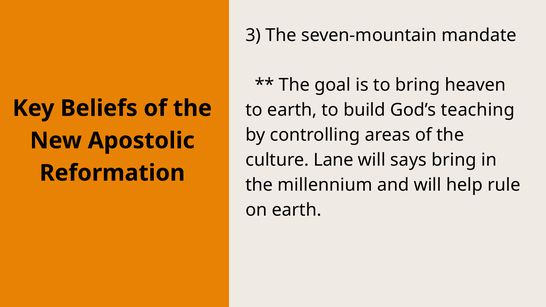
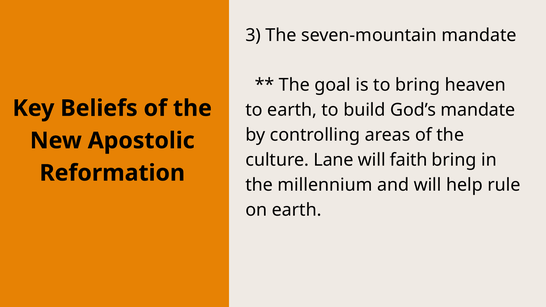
God’s teaching: teaching -> mandate
says: says -> faith
